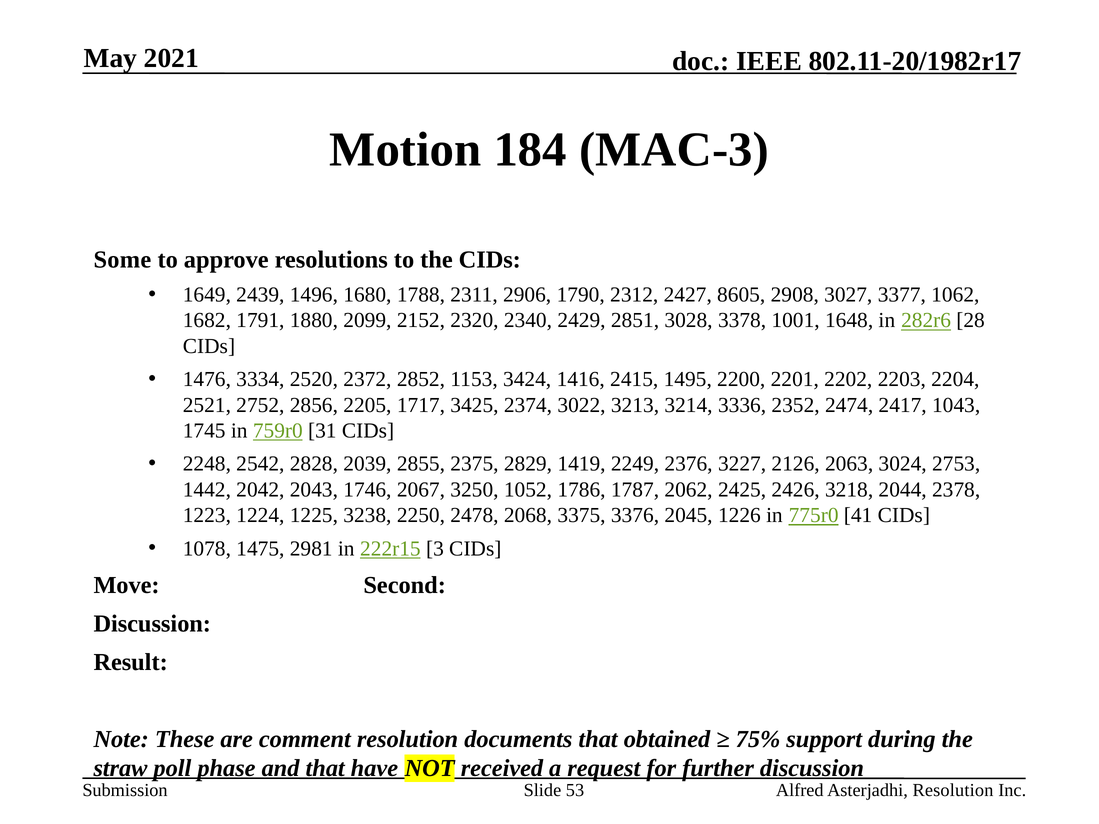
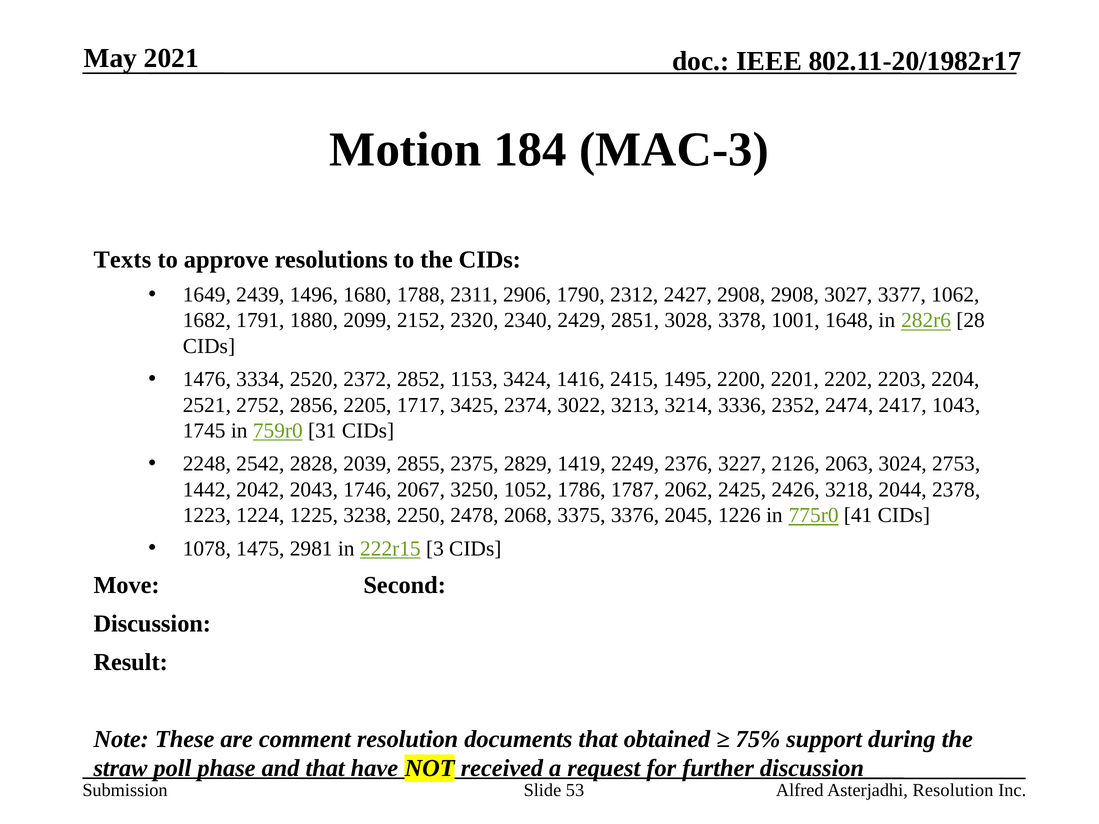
Some: Some -> Texts
2427 8605: 8605 -> 2908
